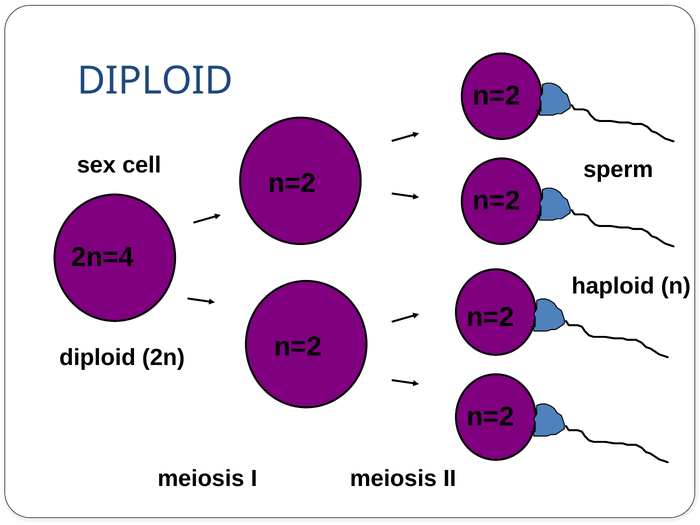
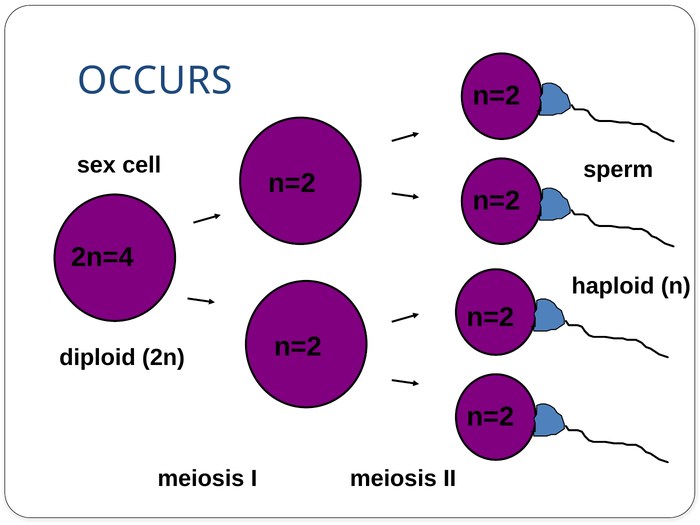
DIPLOID at (155, 81): DIPLOID -> OCCURS
